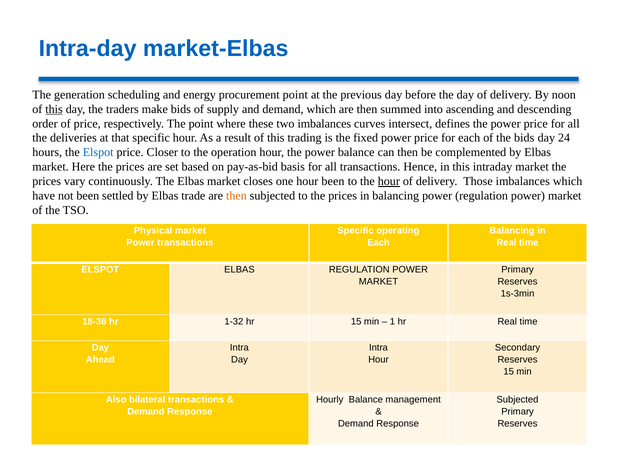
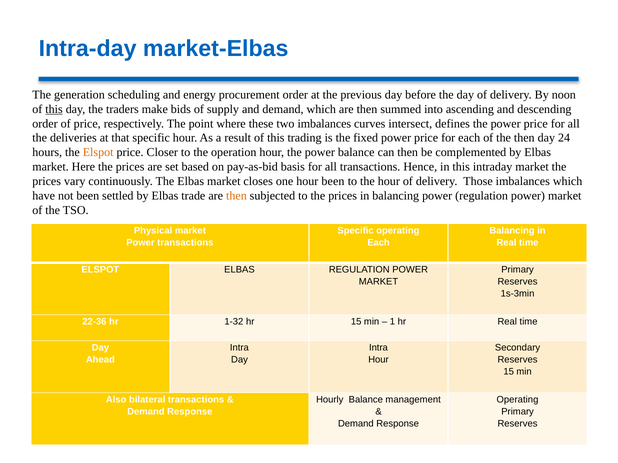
procurement point: point -> order
the bids: bids -> then
Elspot at (98, 153) colour: blue -> orange
hour at (389, 181) underline: present -> none
18-36: 18-36 -> 22-36
Subjected at (517, 400): Subjected -> Operating
